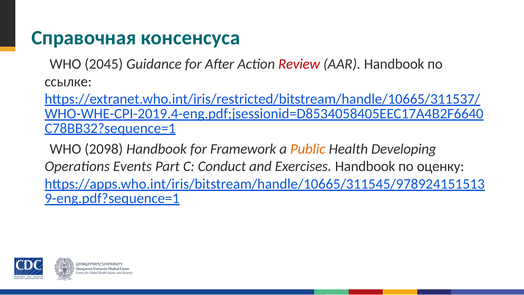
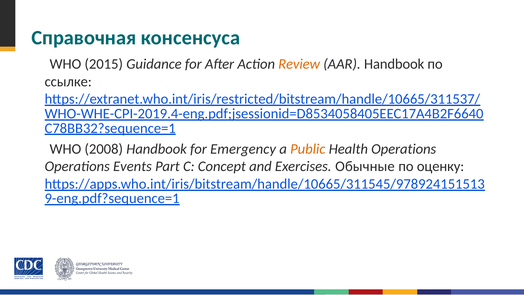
2045: 2045 -> 2015
Review colour: red -> orange
2098: 2098 -> 2008
Framework: Framework -> Emergency
Health Developing: Developing -> Operations
Conduct: Conduct -> Concept
Exercises Handbook: Handbook -> Обычные
